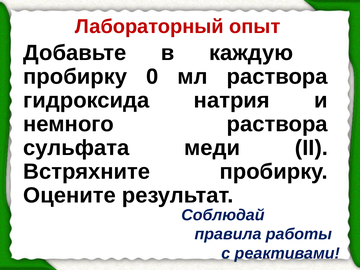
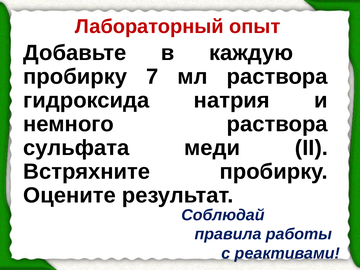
0: 0 -> 7
